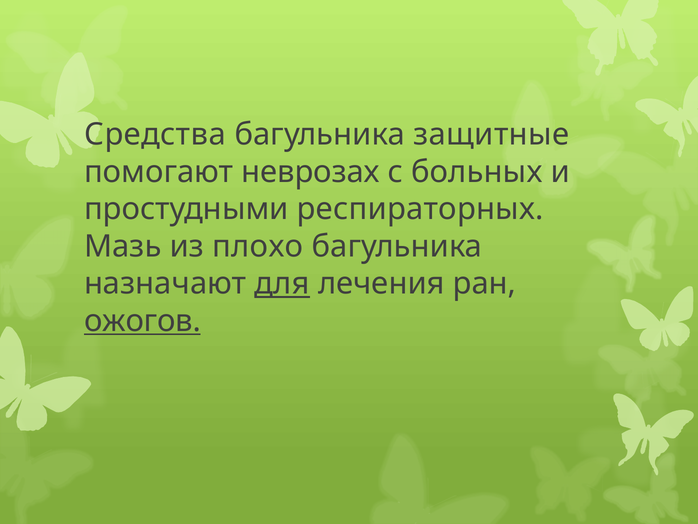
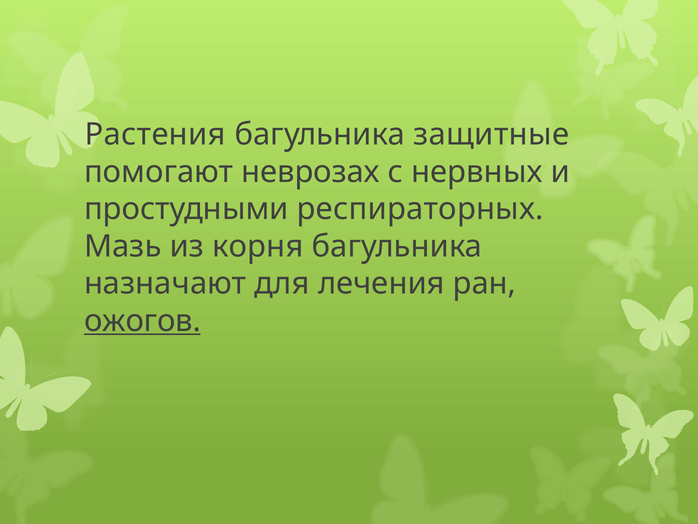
Средства: Средства -> Растения
больных: больных -> нервных
плохо: плохо -> корня
для underline: present -> none
